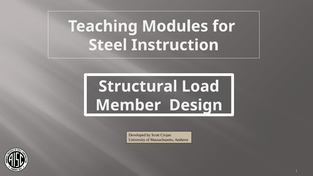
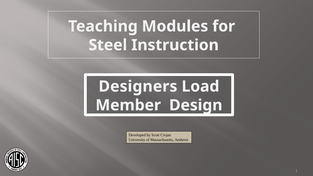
Structural: Structural -> Designers
